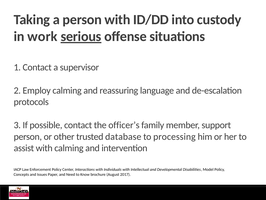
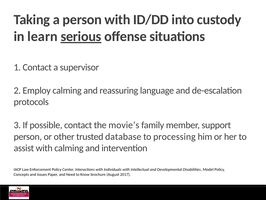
work: work -> learn
officer’s: officer’s -> movie’s
